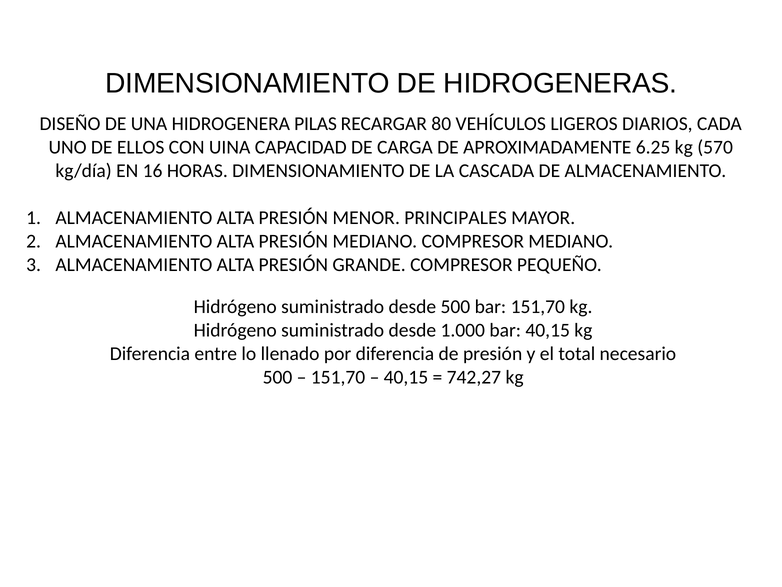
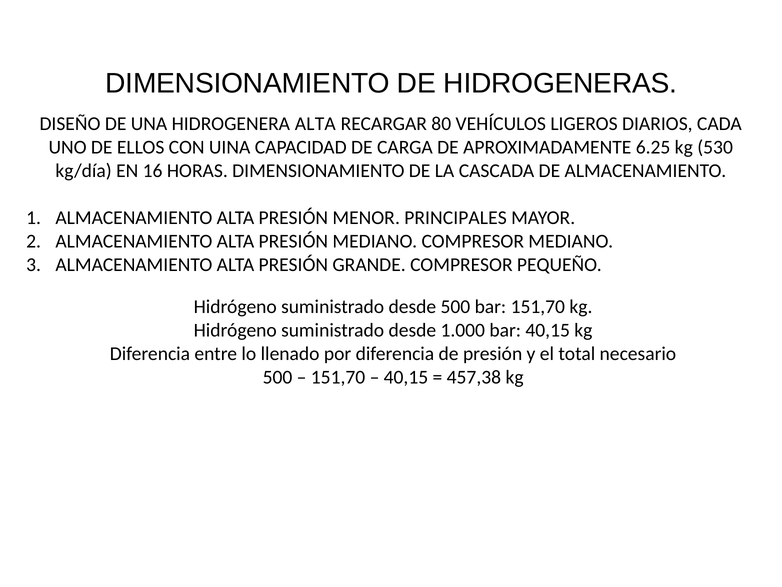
HIDROGENERA PILAS: PILAS -> ALTA
570: 570 -> 530
742,27: 742,27 -> 457,38
